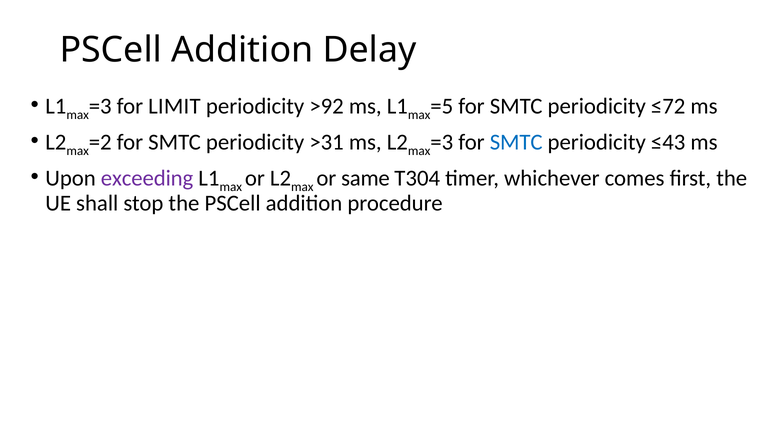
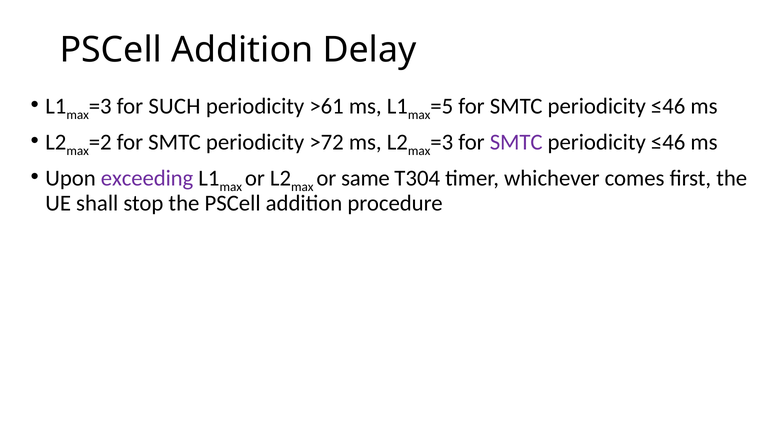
LIMIT: LIMIT -> SUCH
>92: >92 -> >61
≤72 at (668, 106): ≤72 -> ≤46
>31: >31 -> >72
SMTC at (516, 142) colour: blue -> purple
≤43 at (668, 142): ≤43 -> ≤46
